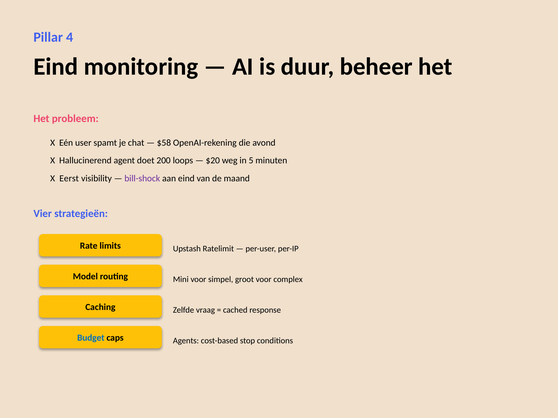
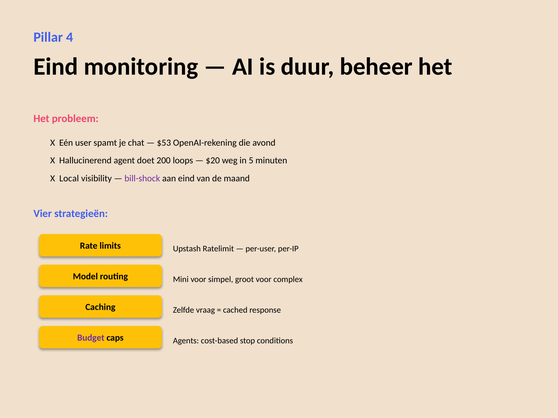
$58: $58 -> $53
Eerst: Eerst -> Local
Budget colour: blue -> purple
